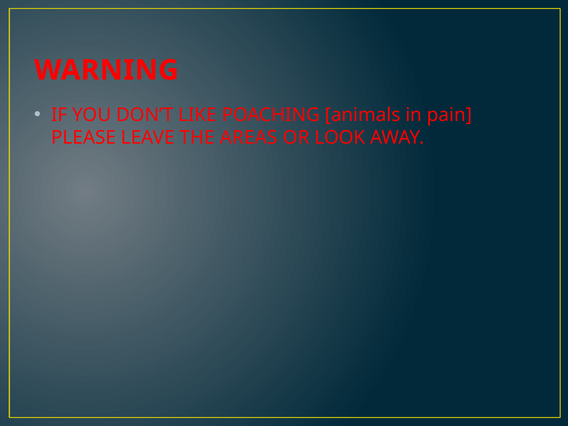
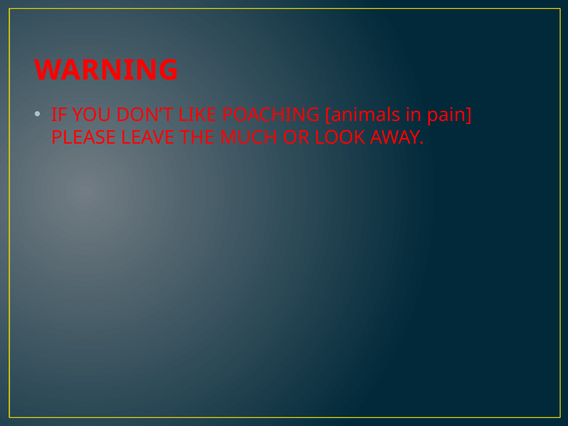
AREAS: AREAS -> MUCH
